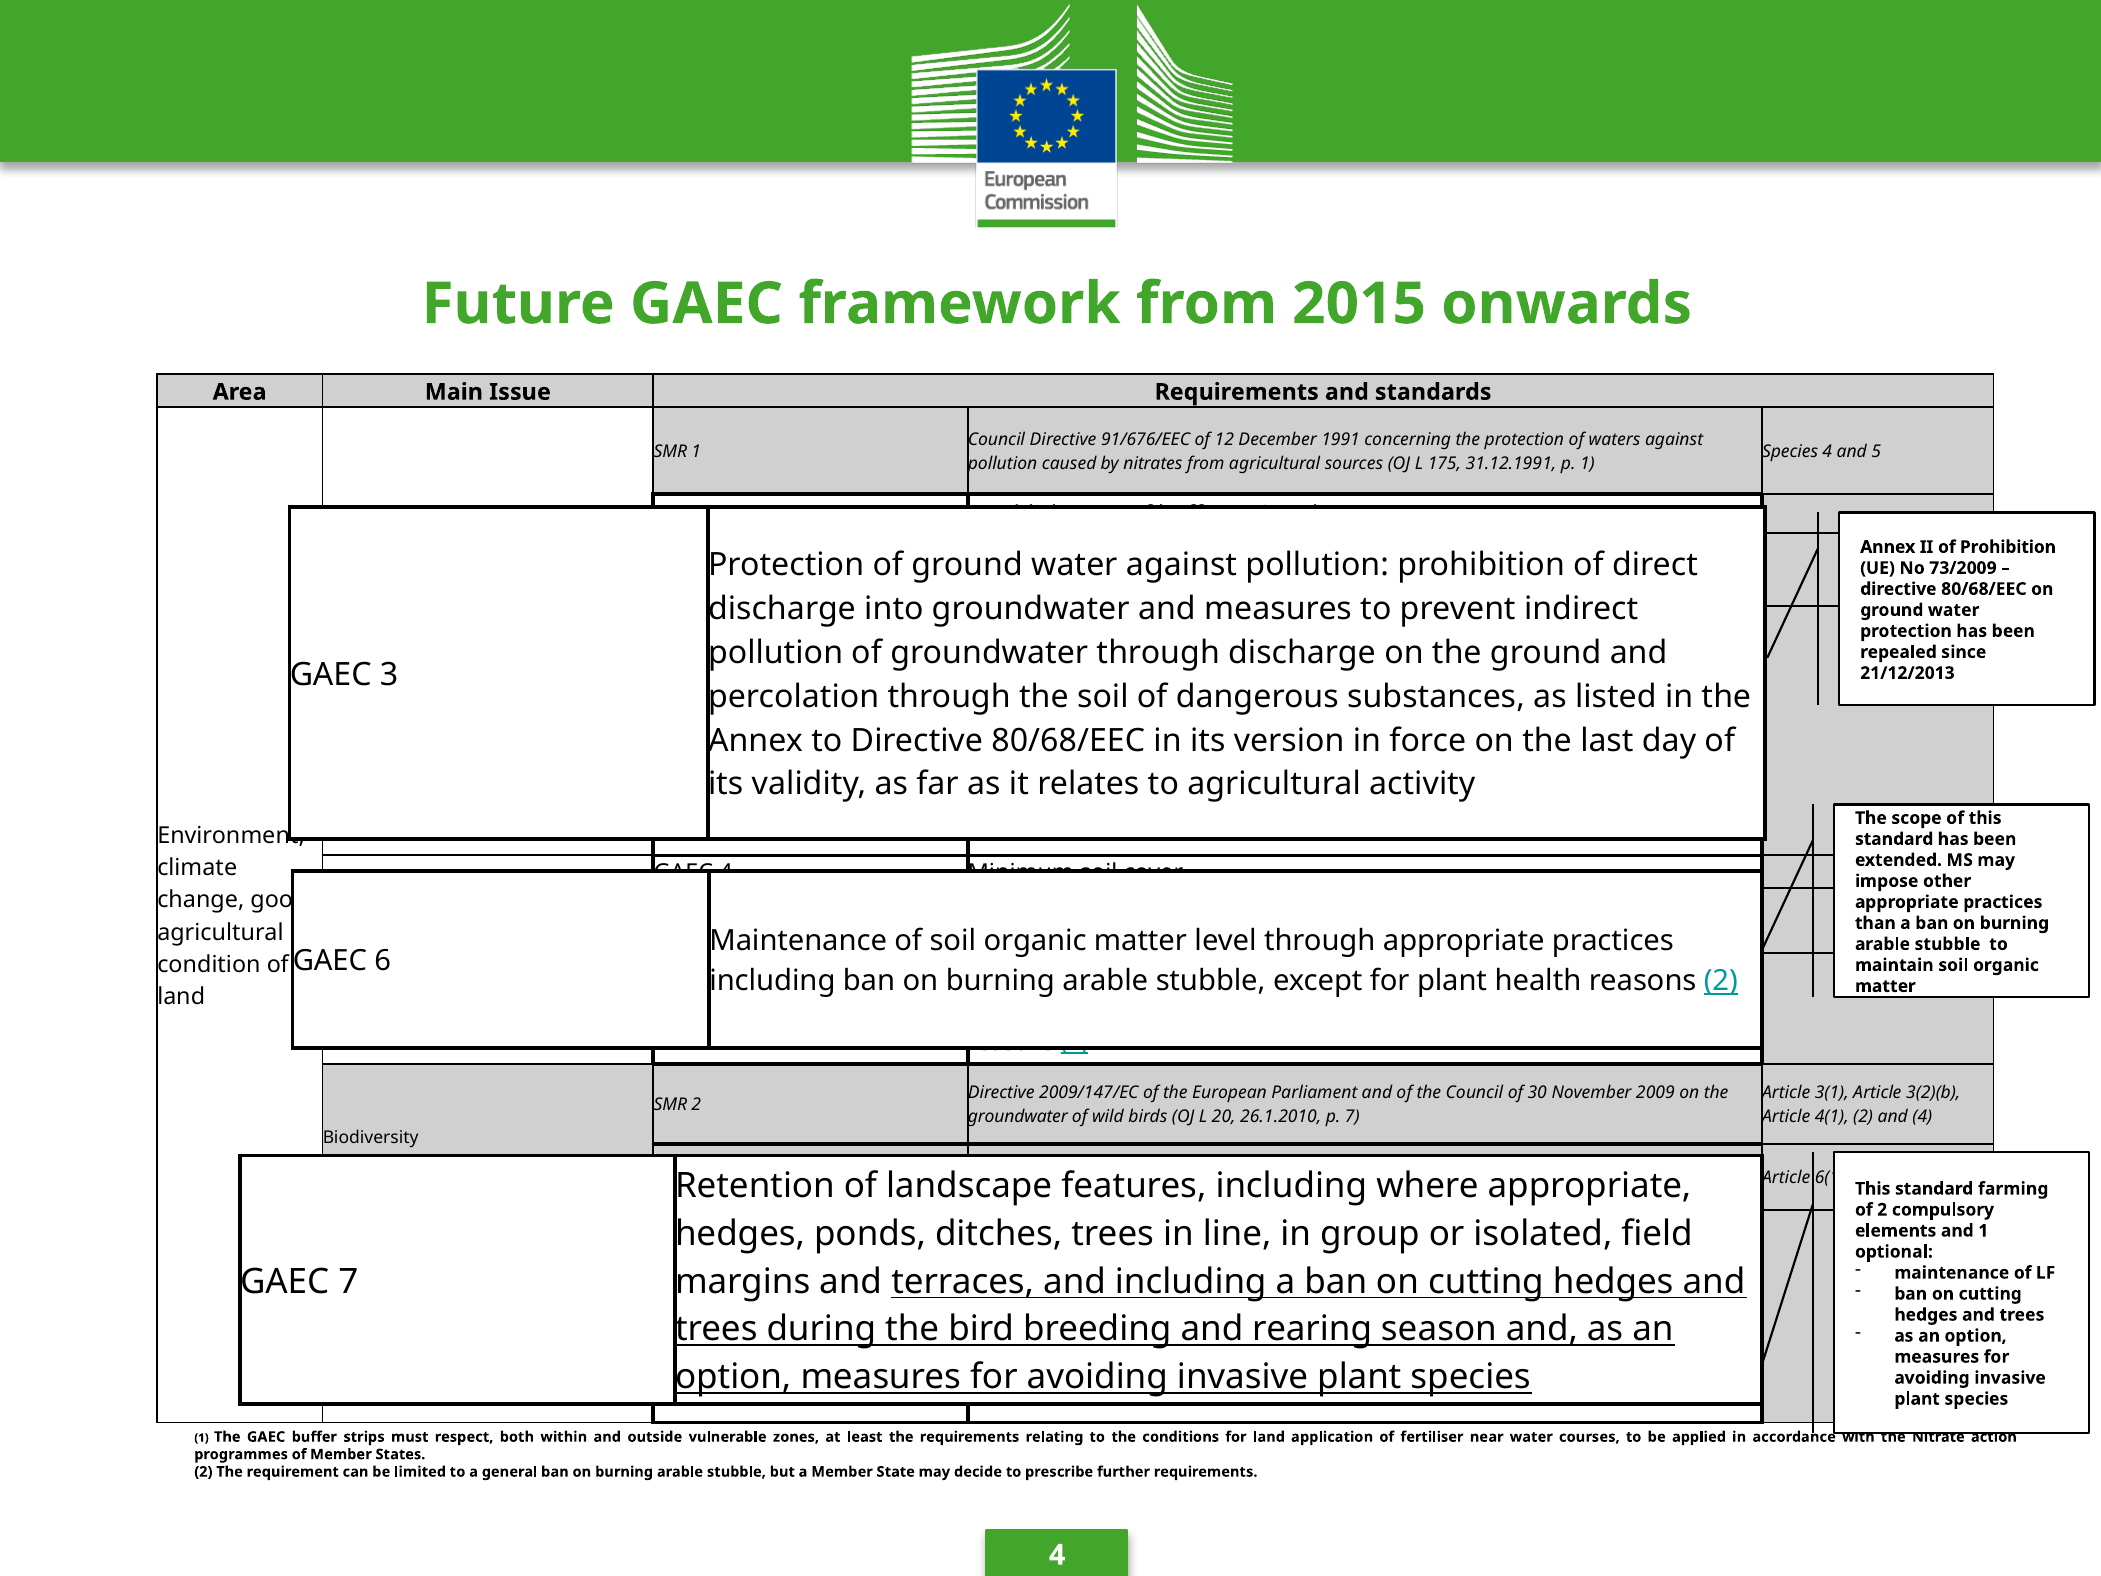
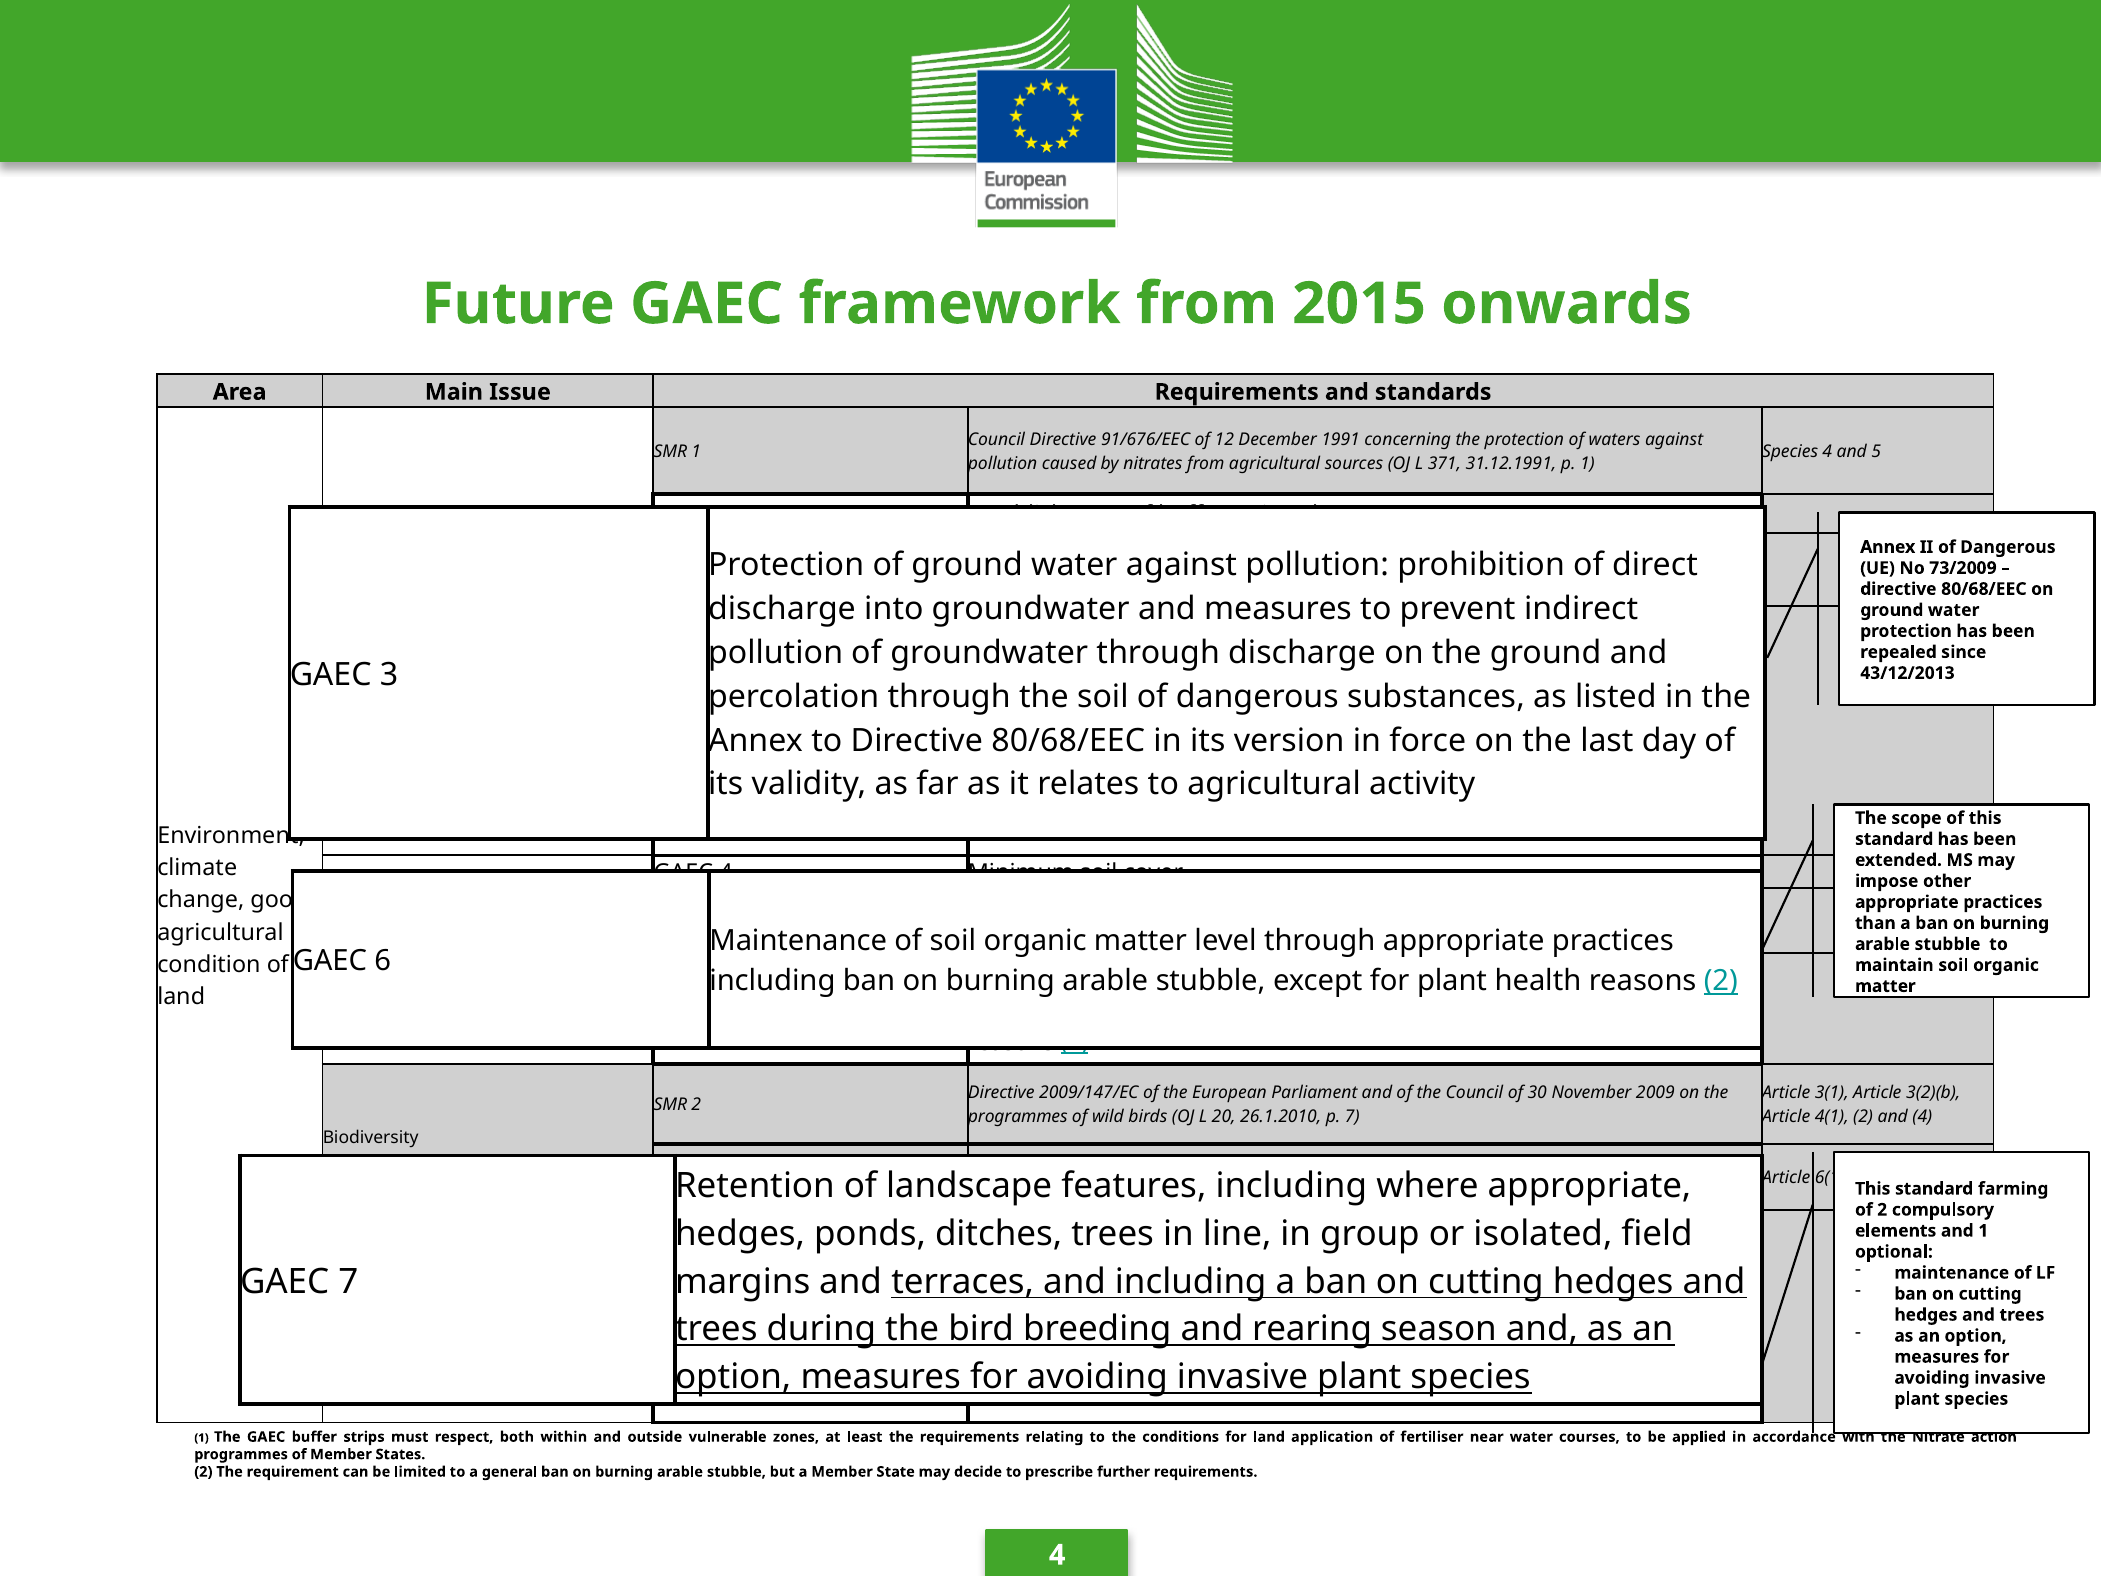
175: 175 -> 371
II of Prohibition: Prohibition -> Dangerous
21/12/2013: 21/12/2013 -> 43/12/2013
groundwater at (1018, 1117): groundwater -> programmes
